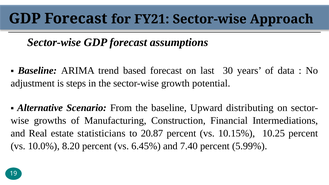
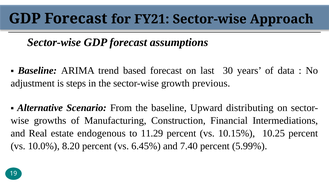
potential: potential -> previous
statisticians: statisticians -> endogenous
20.87: 20.87 -> 11.29
